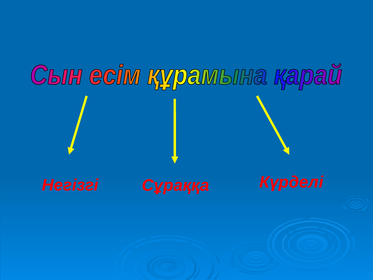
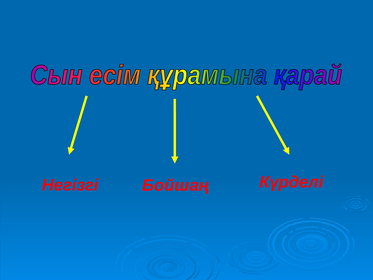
Сұраққа: Сұраққа -> Бойшаң
